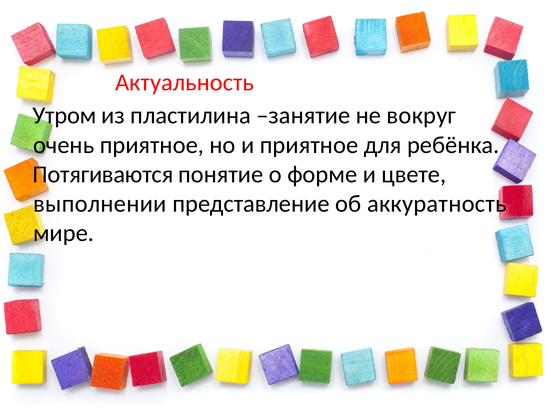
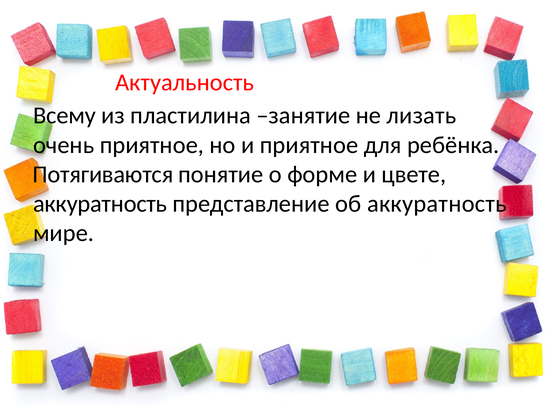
Утром: Утром -> Всему
вокруг: вокруг -> лизать
выполнении at (100, 204): выполнении -> аккуратность
